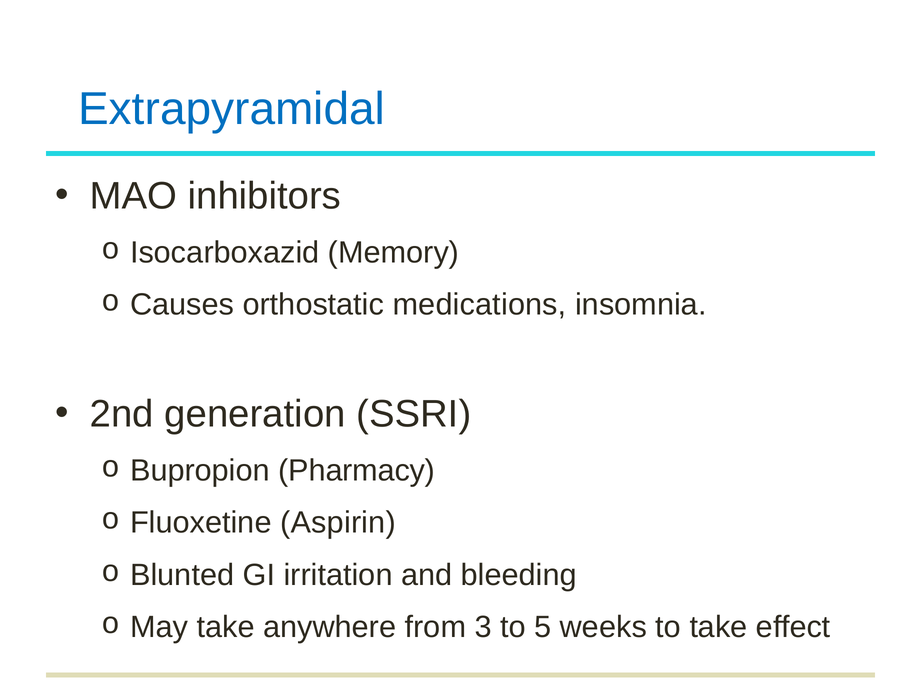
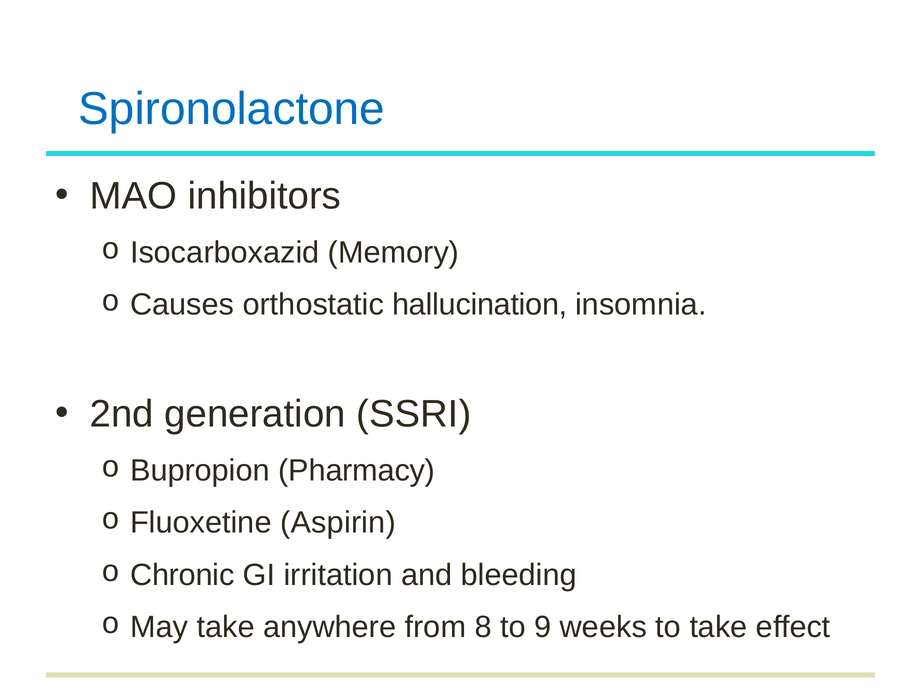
Extrapyramidal: Extrapyramidal -> Spironolactone
medications: medications -> hallucination
Blunted: Blunted -> Chronic
3: 3 -> 8
5: 5 -> 9
